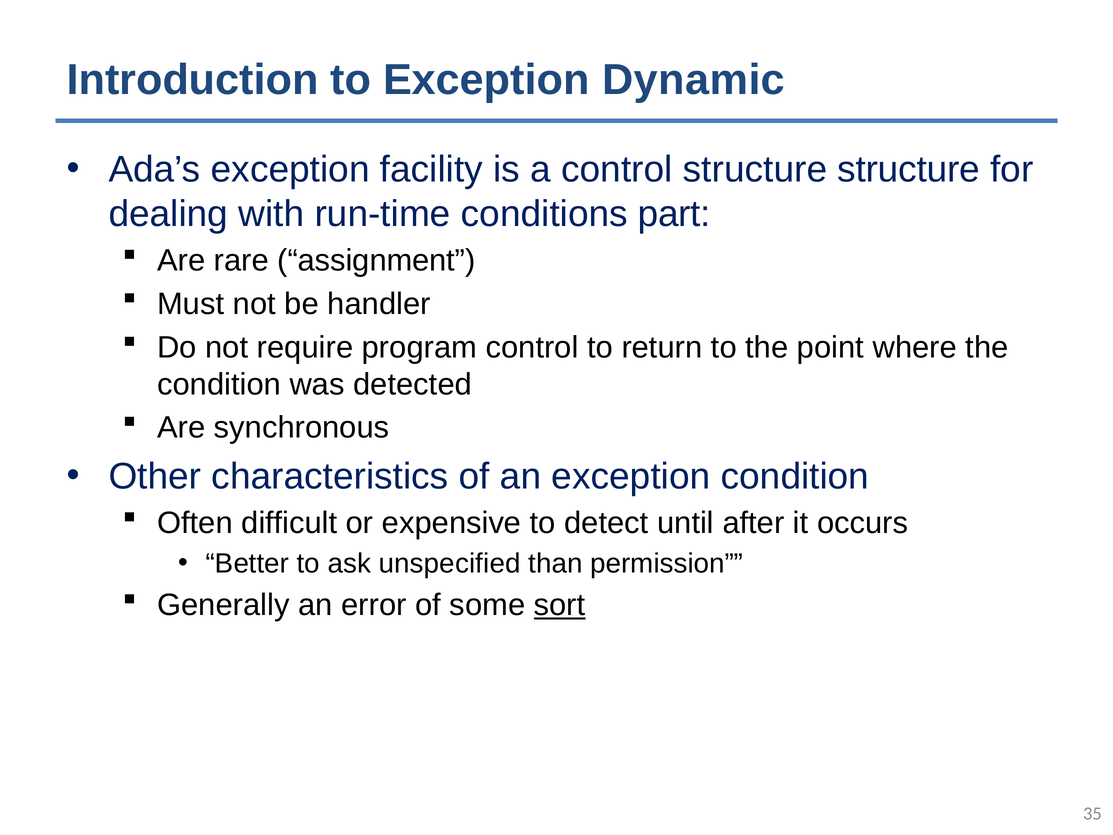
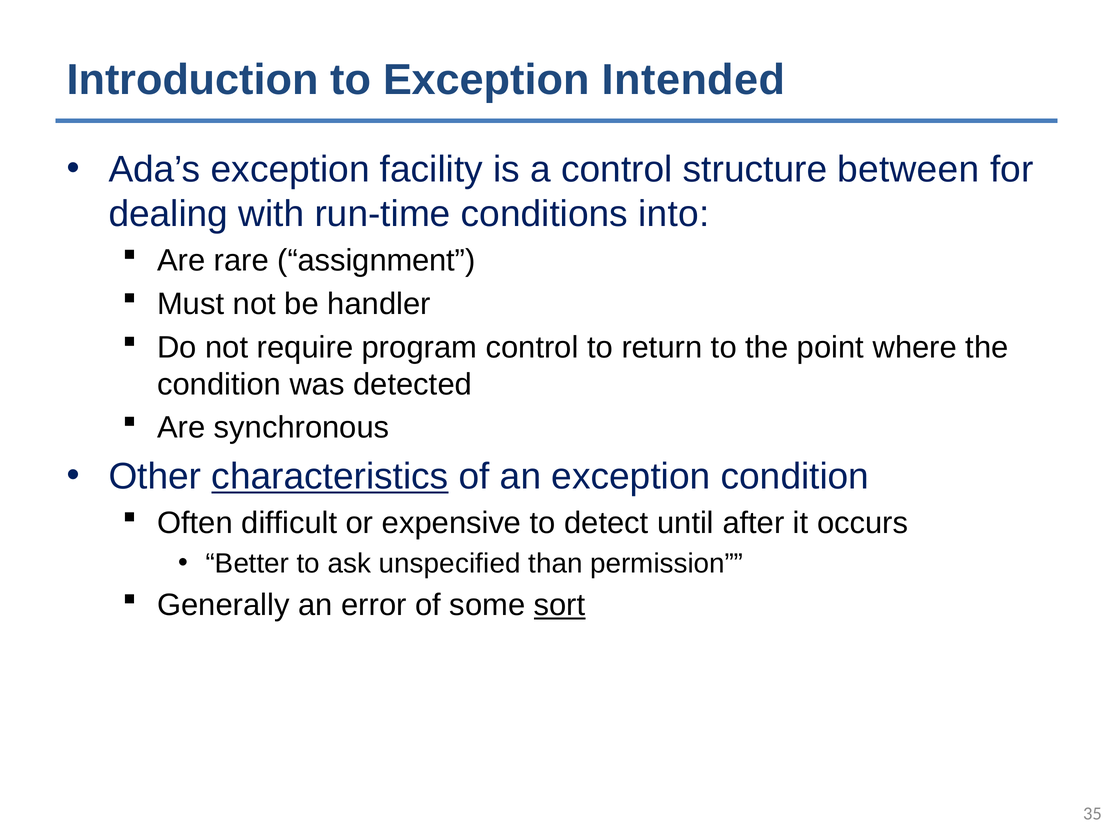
Dynamic: Dynamic -> Intended
structure structure: structure -> between
part: part -> into
characteristics underline: none -> present
